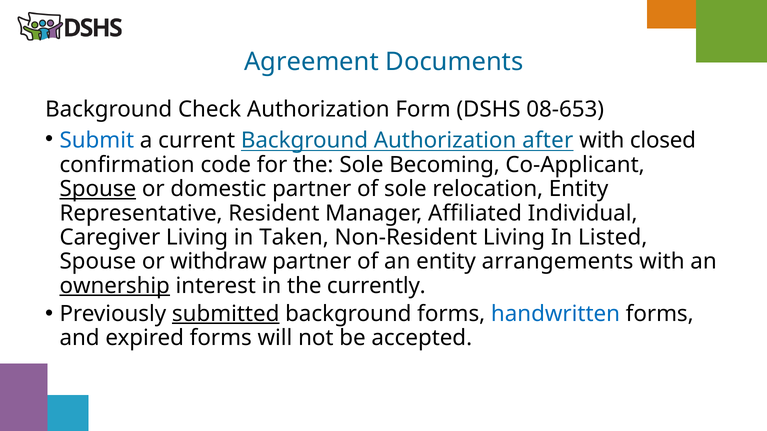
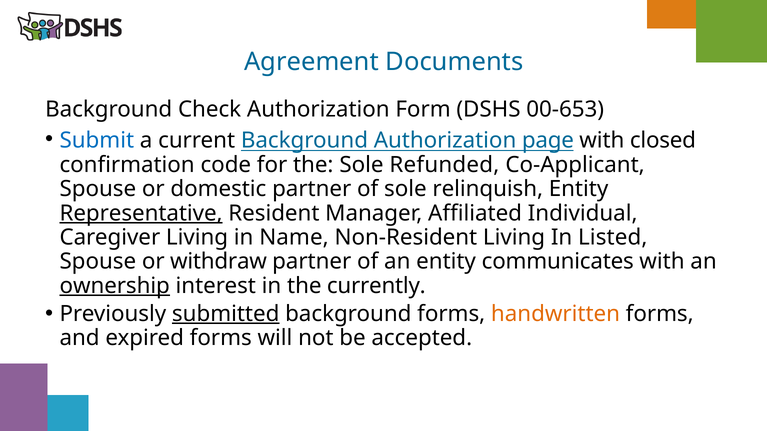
08-653: 08-653 -> 00-653
after: after -> page
Becoming: Becoming -> Refunded
Spouse at (98, 189) underline: present -> none
relocation: relocation -> relinquish
Representative underline: none -> present
Taken: Taken -> Name
arrangements: arrangements -> communicates
handwritten colour: blue -> orange
